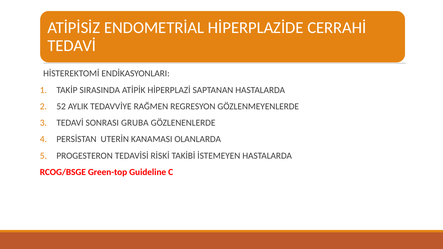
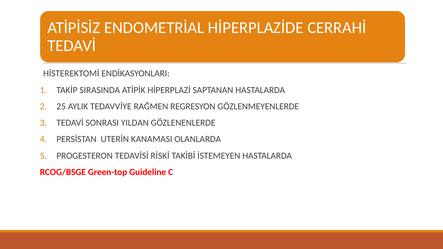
52: 52 -> 25
GRUBA: GRUBA -> YILDAN
